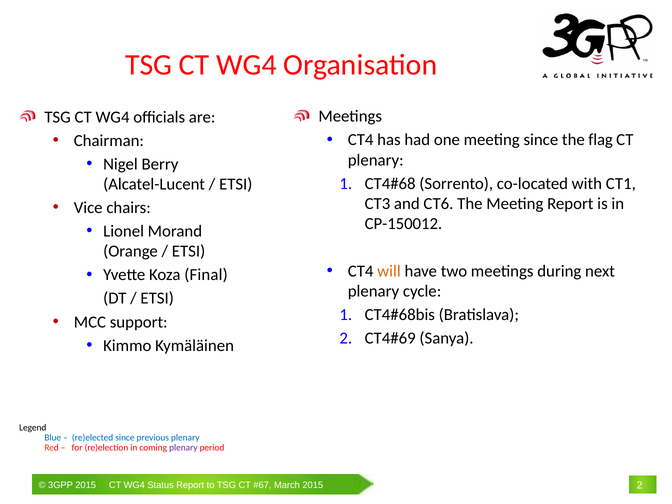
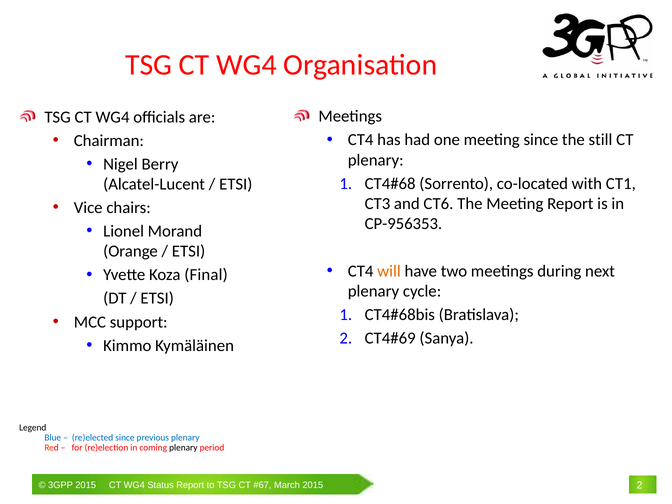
flag: flag -> still
CP-150012: CP-150012 -> CP-956353
plenary at (183, 448) colour: purple -> black
